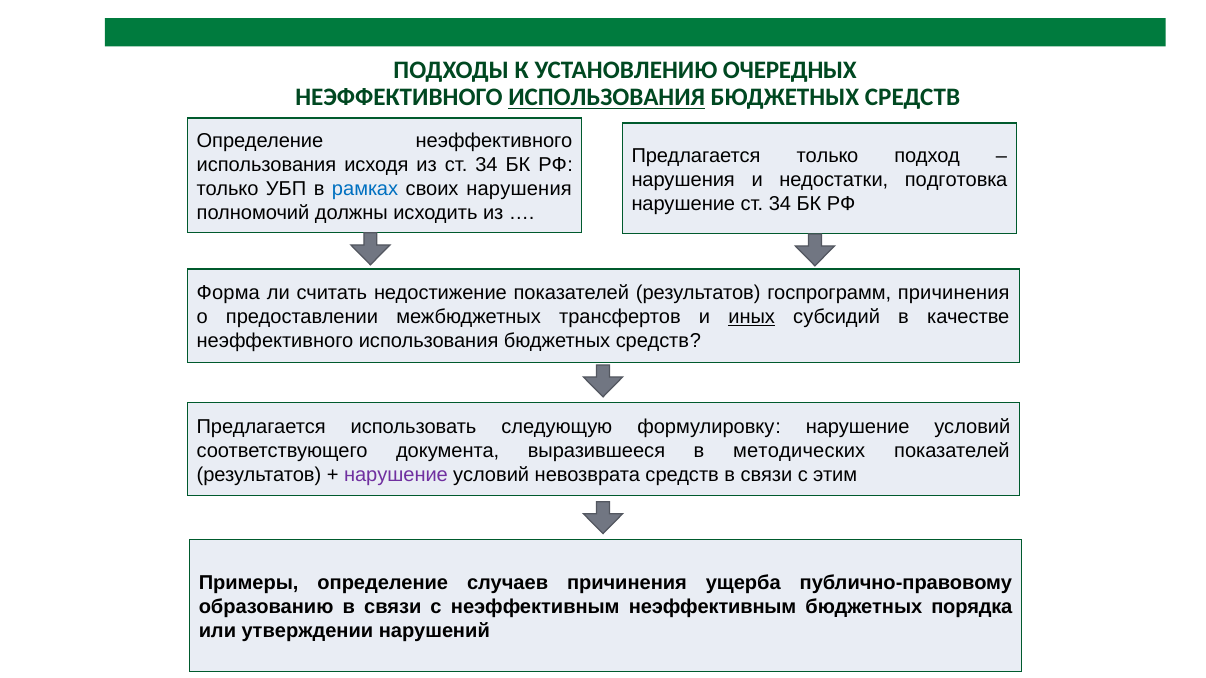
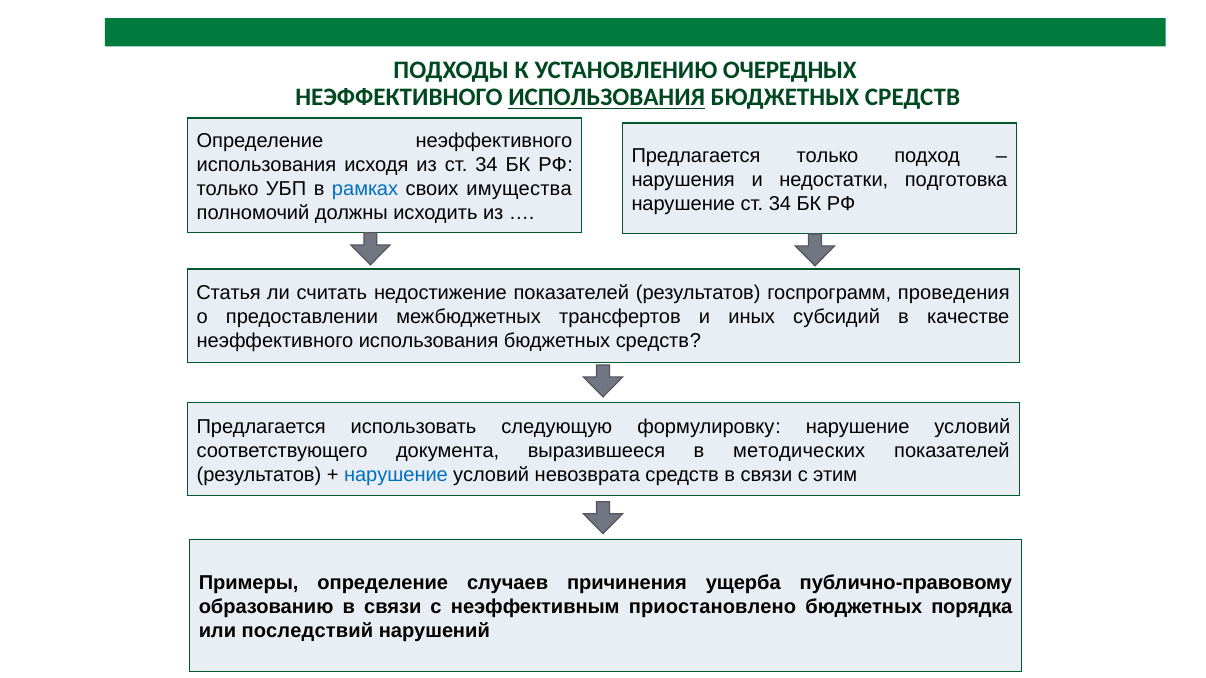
своих нарушения: нарушения -> имущества
Форма: Форма -> Статья
госпрограмм причинения: причинения -> проведения
иных underline: present -> none
нарушение at (396, 475) colour: purple -> blue
неэффективным неэффективным: неэффективным -> приостановлено
утверждении: утверждении -> последствий
